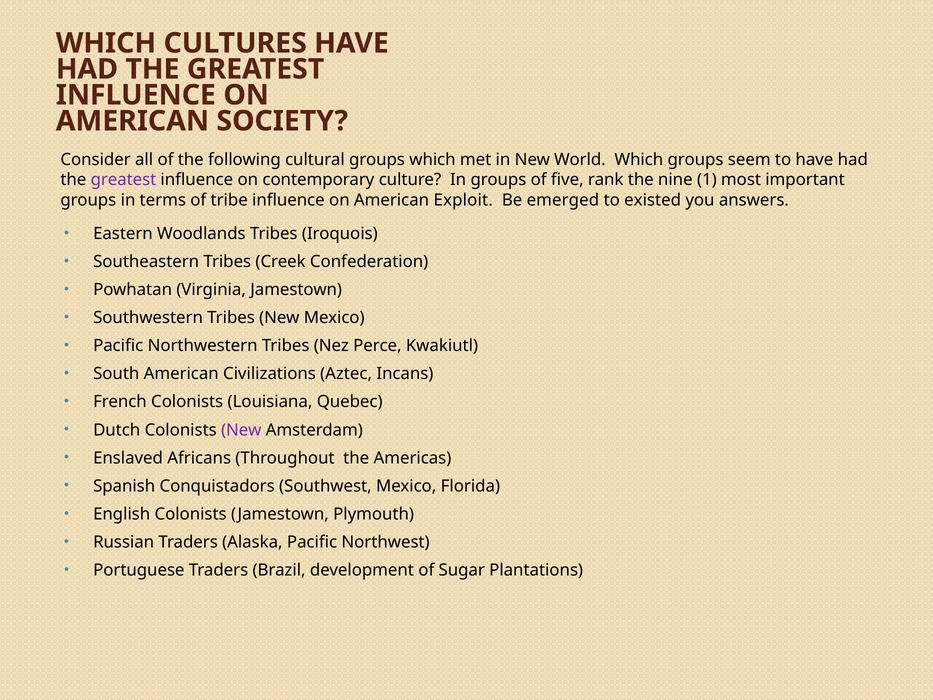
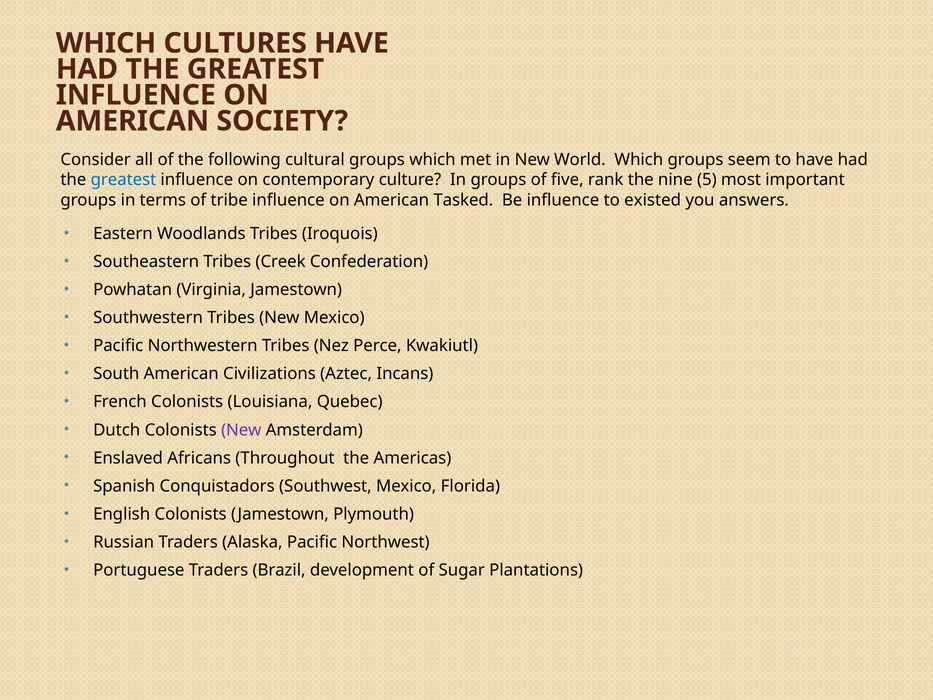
greatest at (123, 180) colour: purple -> blue
1: 1 -> 5
Exploit: Exploit -> Tasked
Be emerged: emerged -> influence
